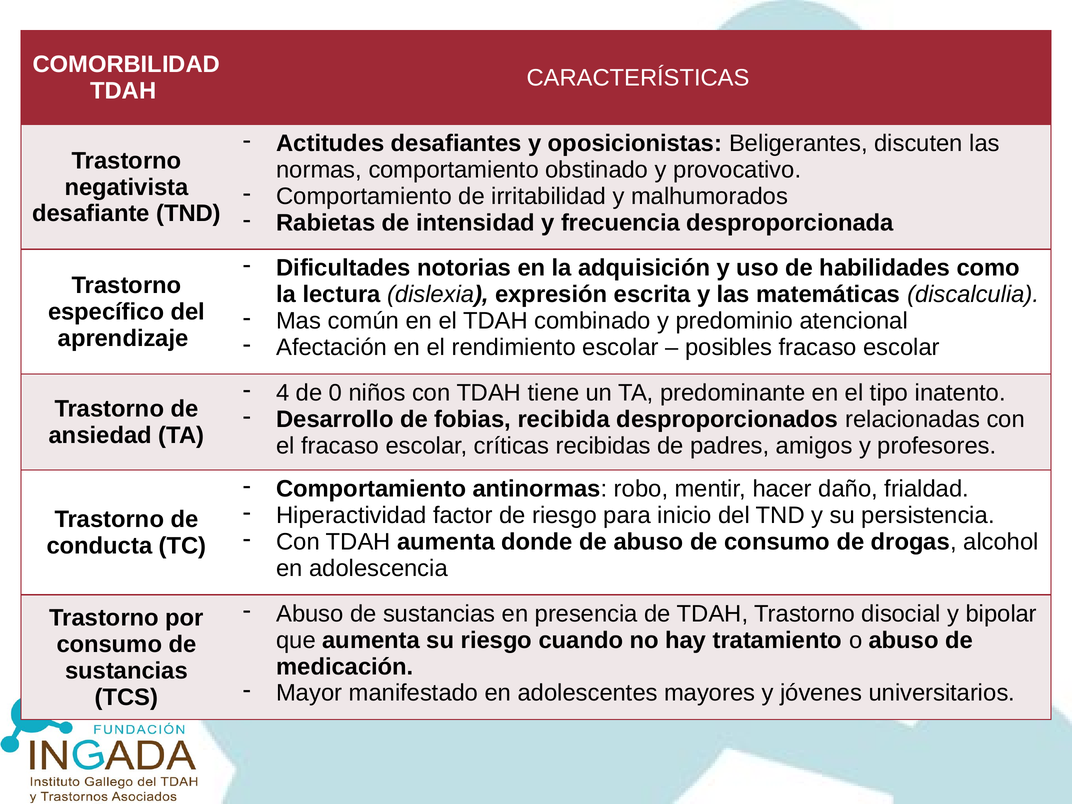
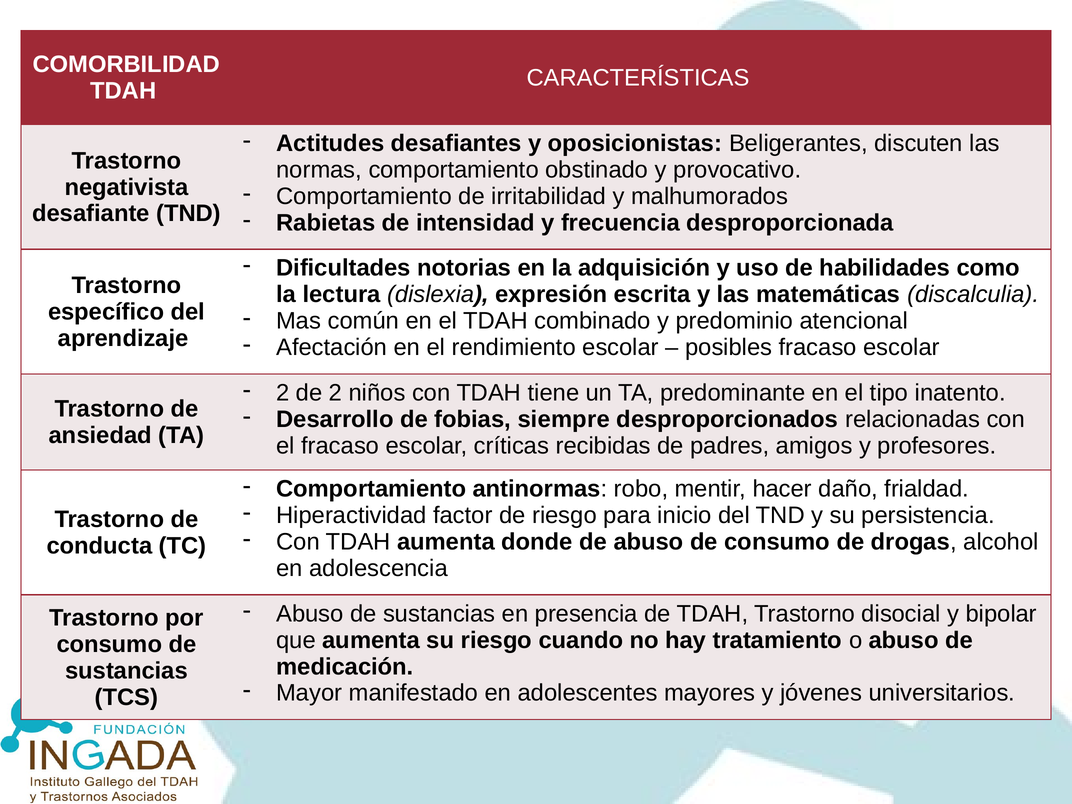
4 at (283, 393): 4 -> 2
de 0: 0 -> 2
recibida: recibida -> siempre
